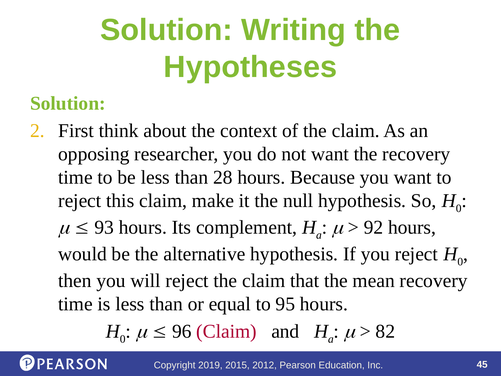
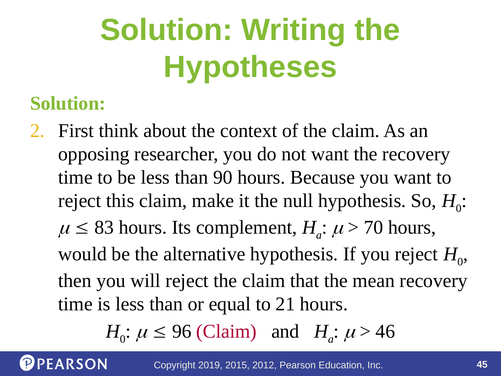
28: 28 -> 90
93: 93 -> 83
92: 92 -> 70
95: 95 -> 21
82: 82 -> 46
